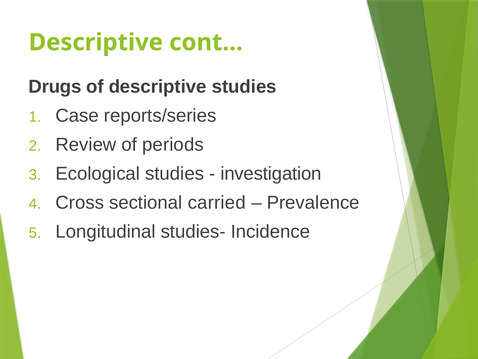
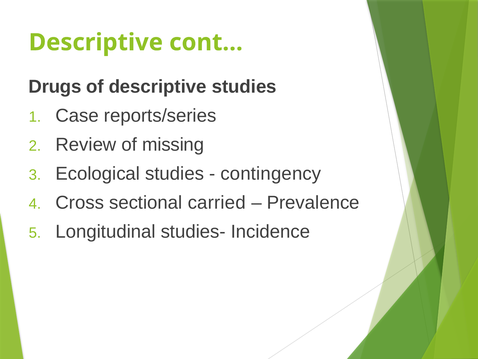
periods: periods -> missing
investigation: investigation -> contingency
